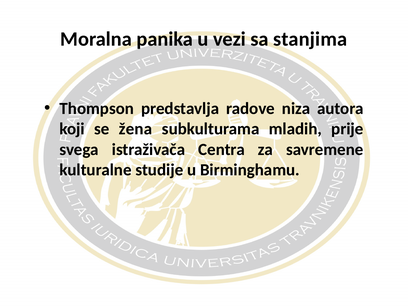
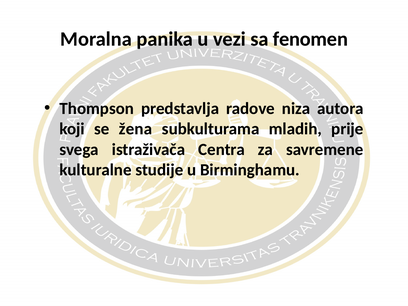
stanjima: stanjima -> fenomen
